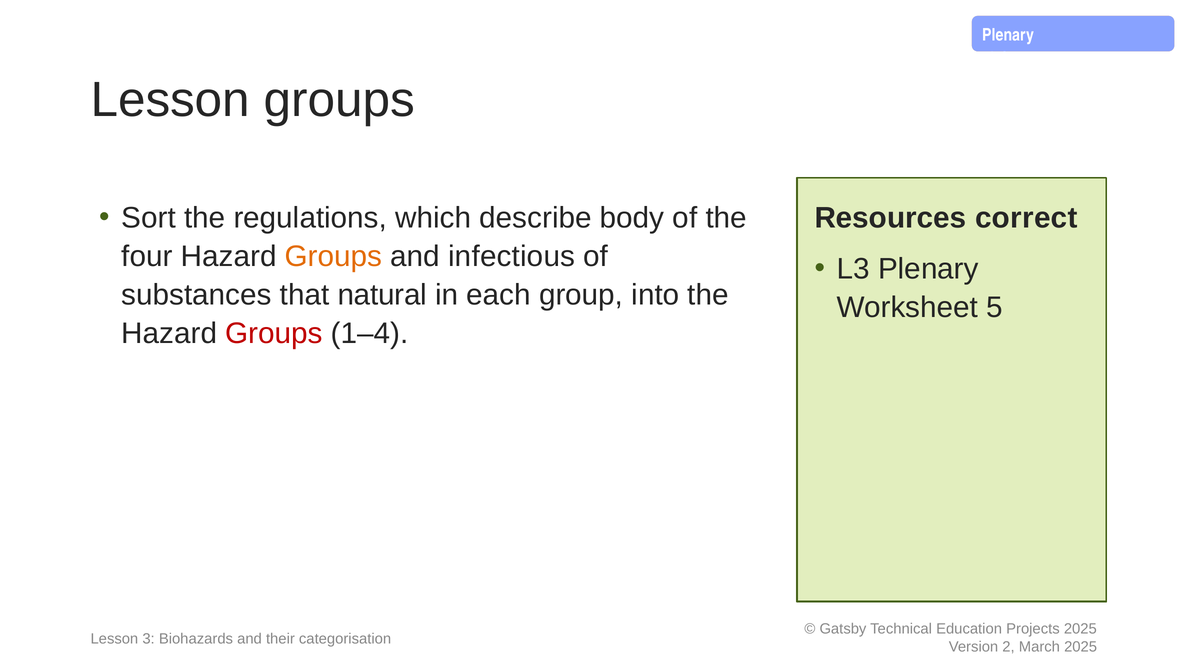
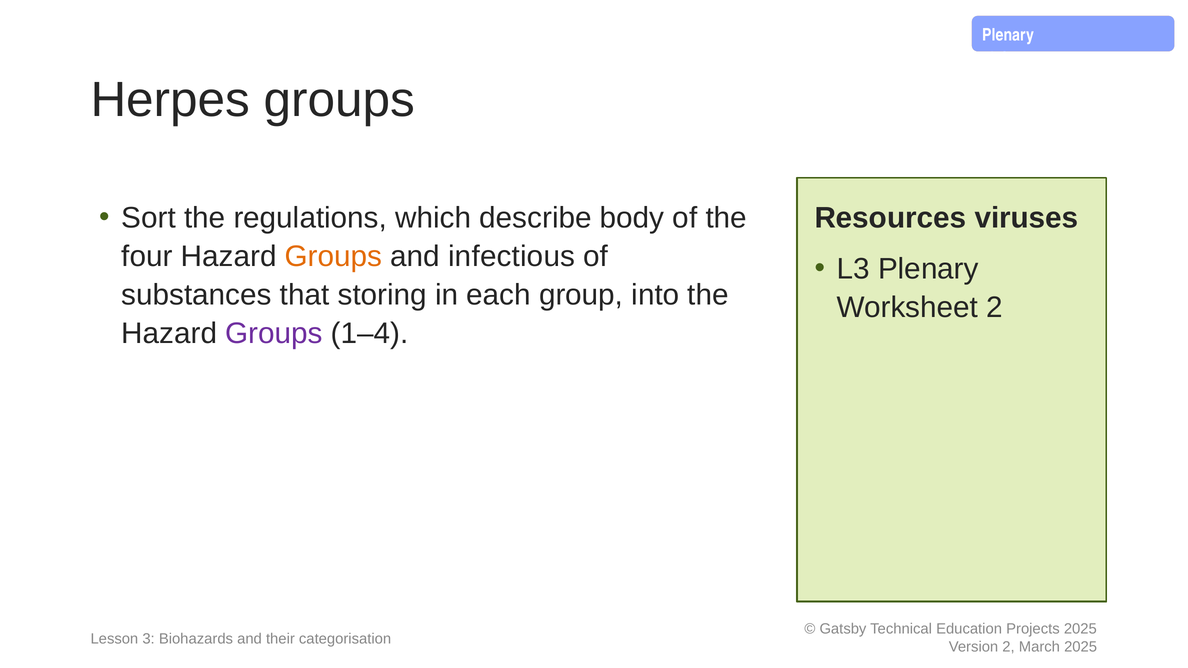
Lesson at (170, 100): Lesson -> Herpes
correct: correct -> viruses
natural: natural -> storing
Worksheet 5: 5 -> 2
Groups at (274, 334) colour: red -> purple
